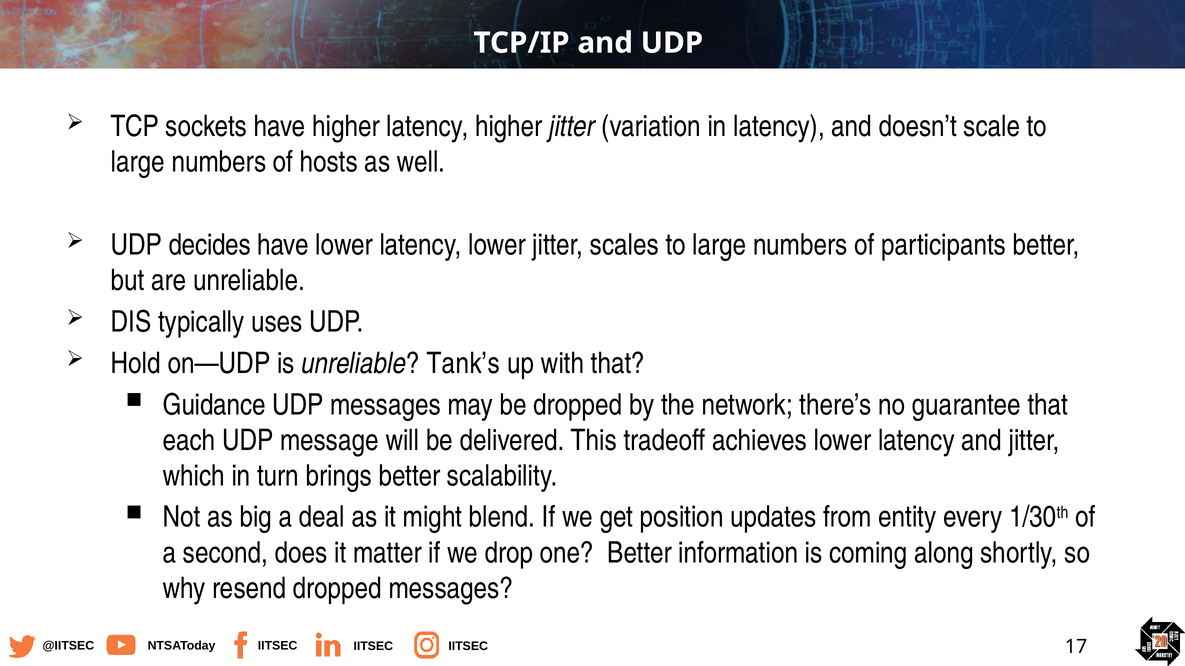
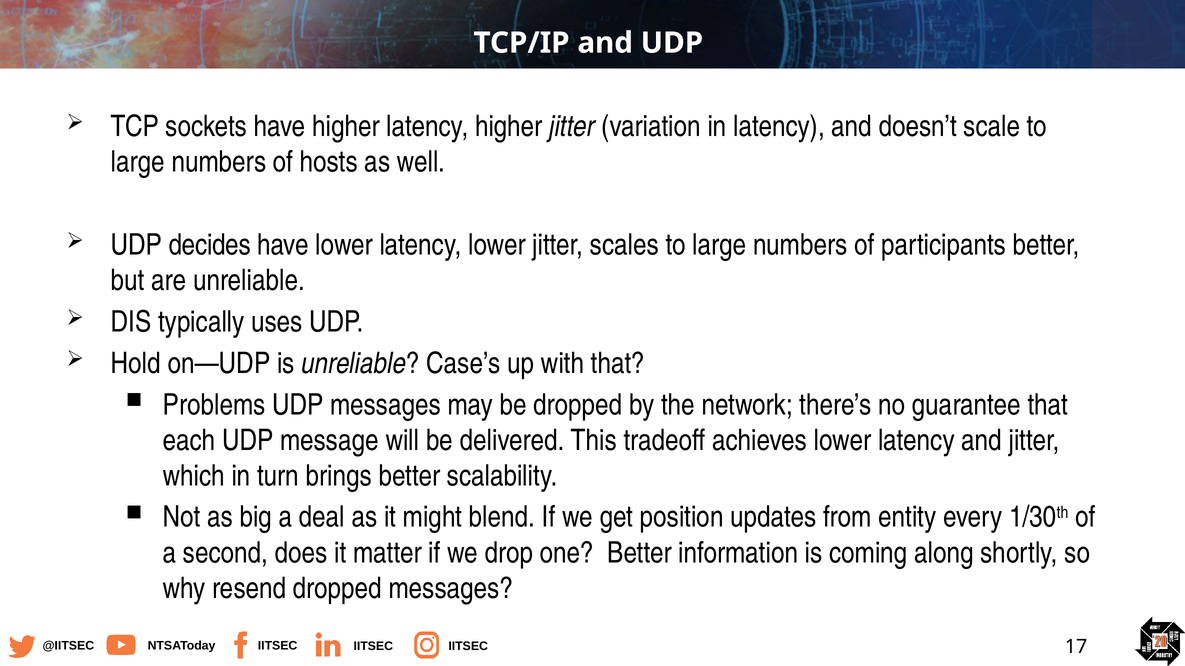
Tank’s: Tank’s -> Case’s
Guidance: Guidance -> Problems
